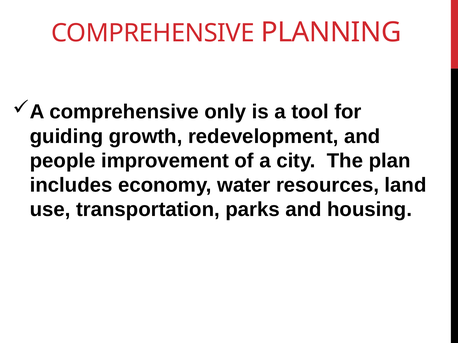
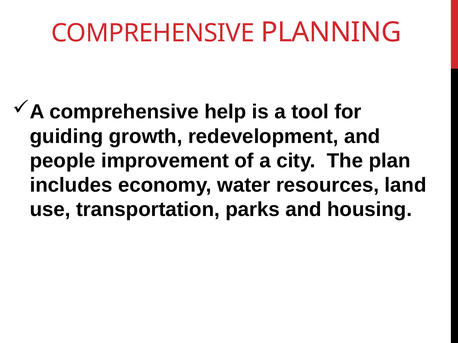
only: only -> help
